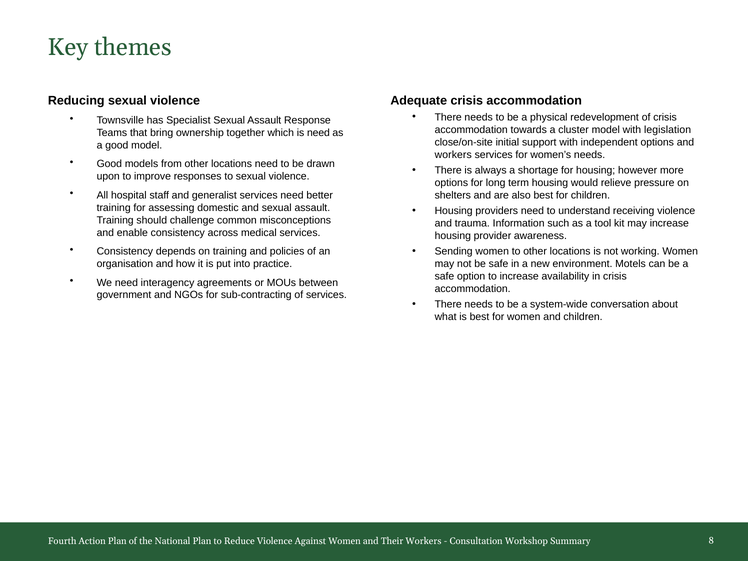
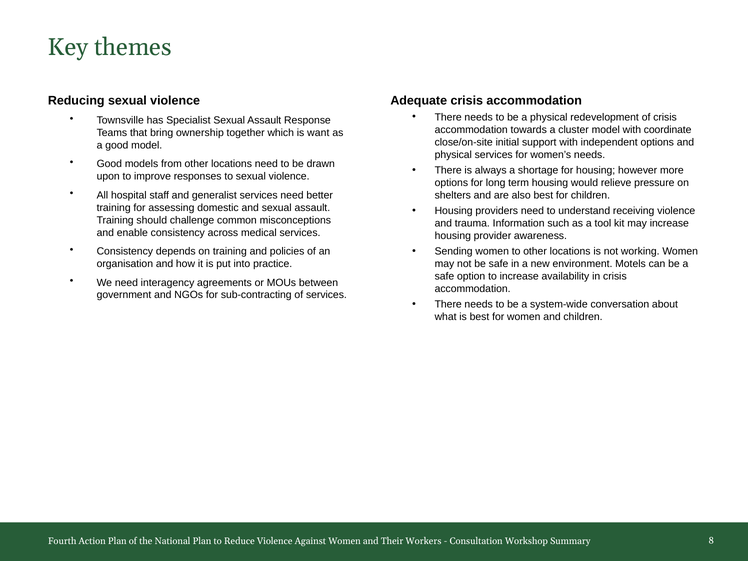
legislation: legislation -> coordinate
is need: need -> want
workers at (453, 155): workers -> physical
